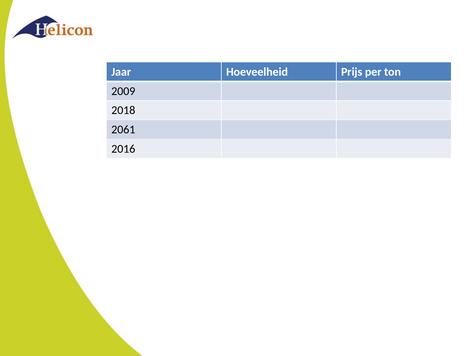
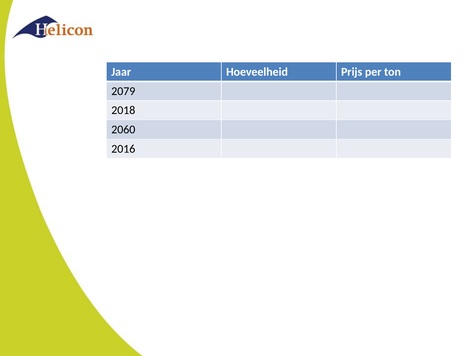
2009: 2009 -> 2079
2061: 2061 -> 2060
